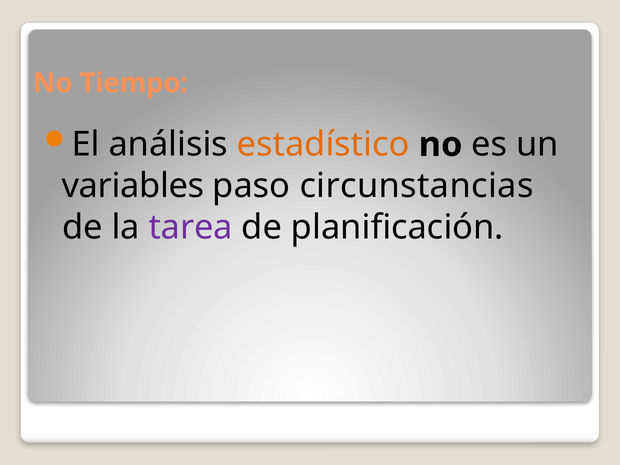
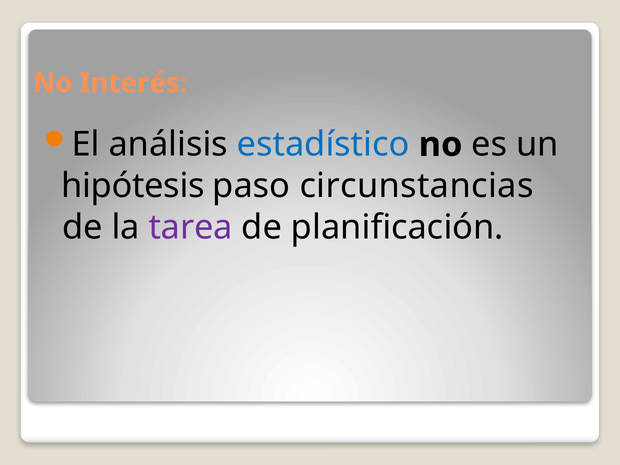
Tiempo: Tiempo -> Interés
estadístico colour: orange -> blue
variables: variables -> hipótesis
